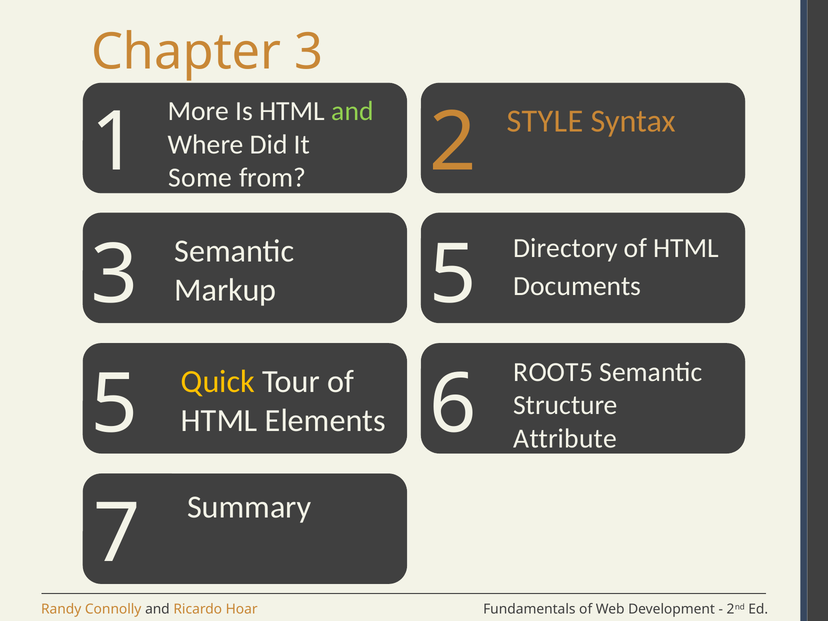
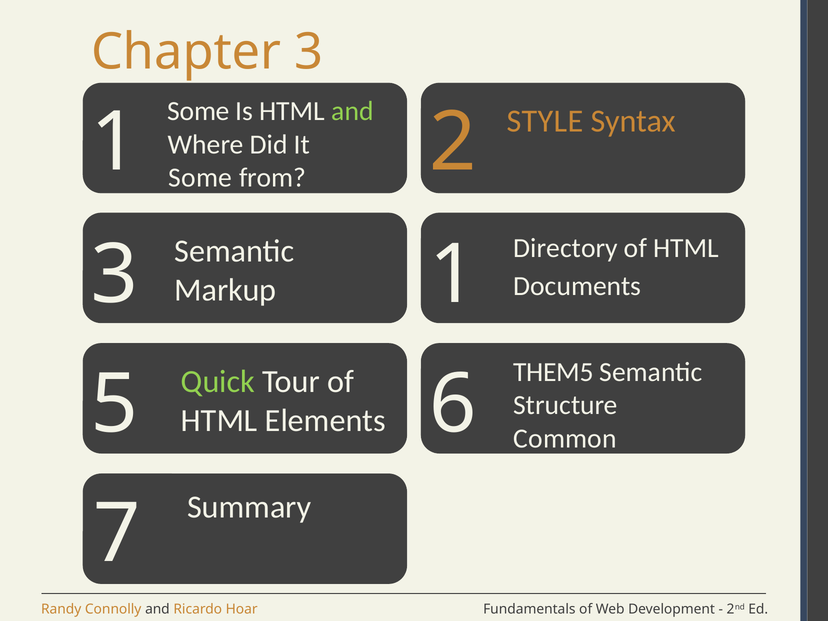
More at (198, 111): More -> Some
5 at (453, 275): 5 -> 1
ROOT5: ROOT5 -> THEM5
Quick colour: yellow -> light green
Attribute: Attribute -> Common
